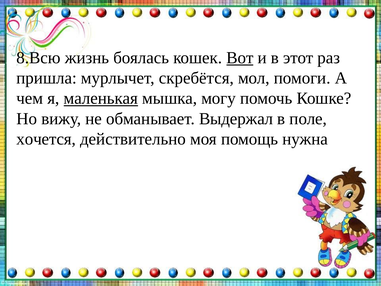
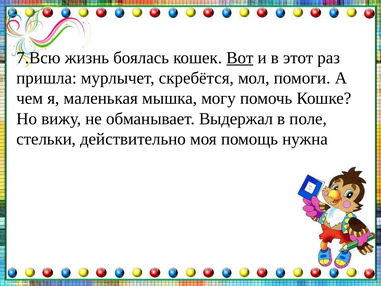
8.Всю: 8.Всю -> 7.Всю
маленькая underline: present -> none
хочется: хочется -> стельки
